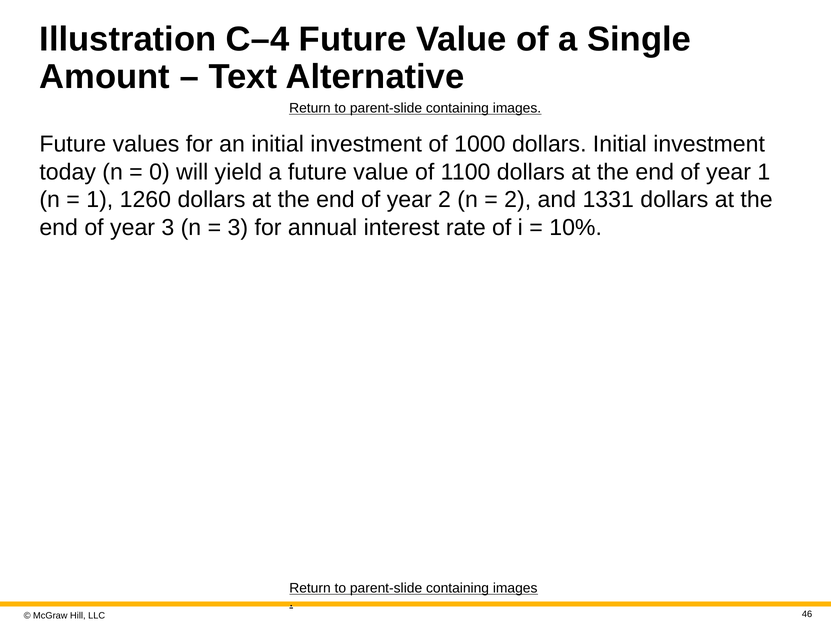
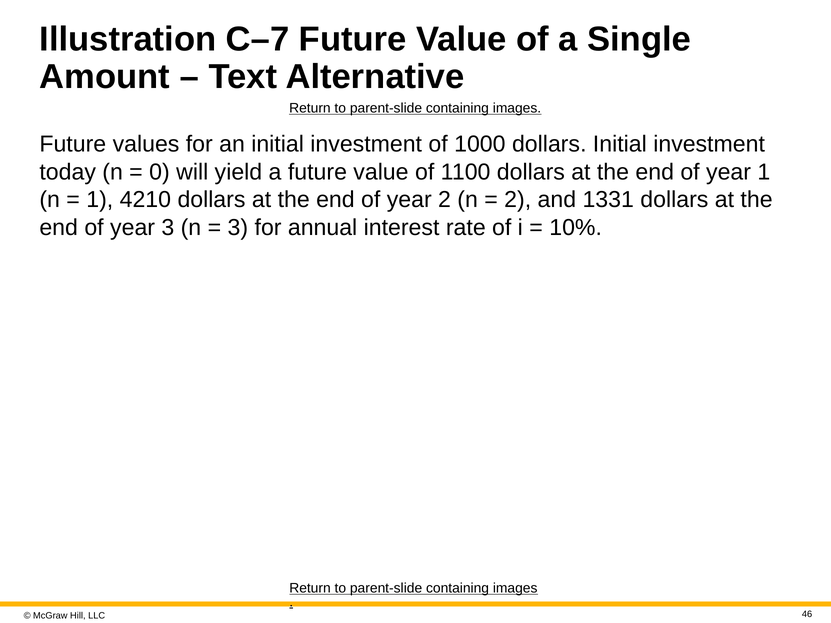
C–4: C–4 -> C–7
1260: 1260 -> 4210
